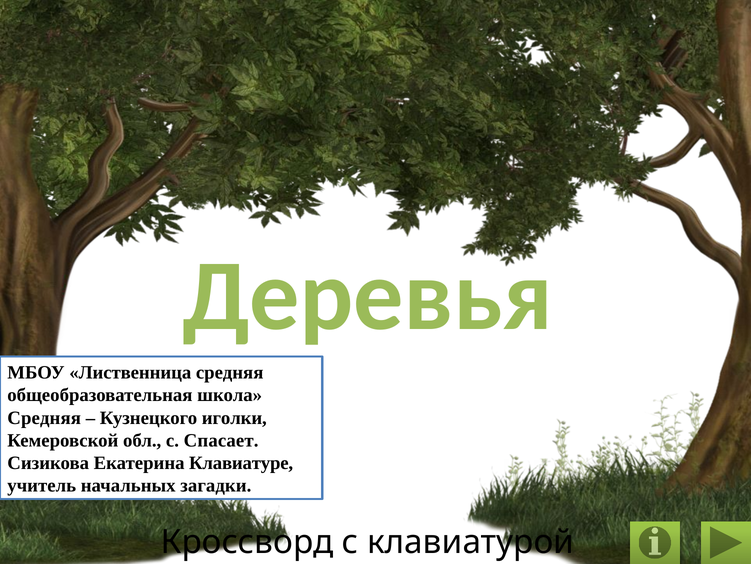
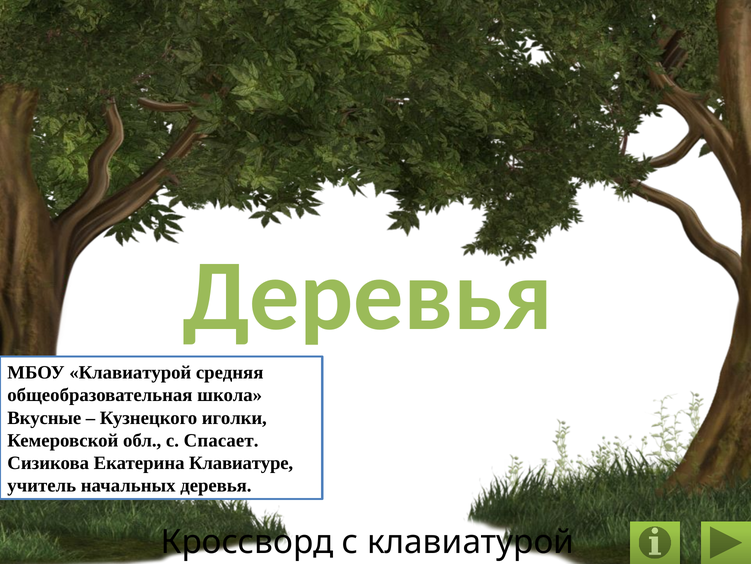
МБОУ Лиственница: Лиственница -> Клавиатурой
Средняя at (44, 417): Средняя -> Вкусные
начальных загадки: загадки -> деревья
